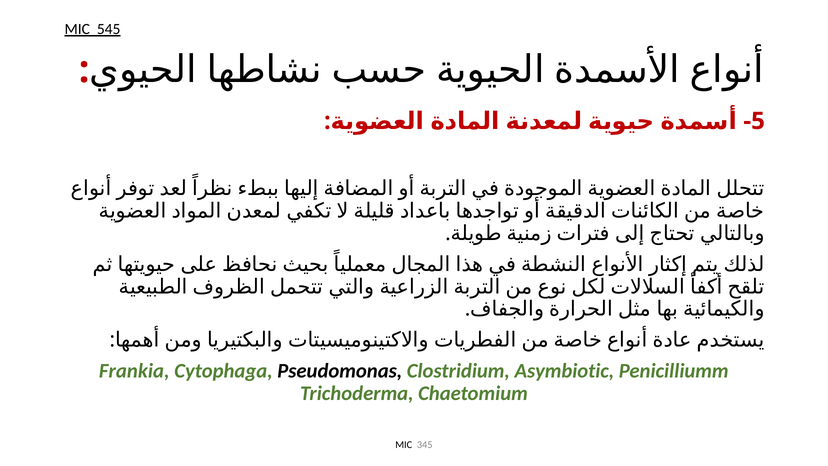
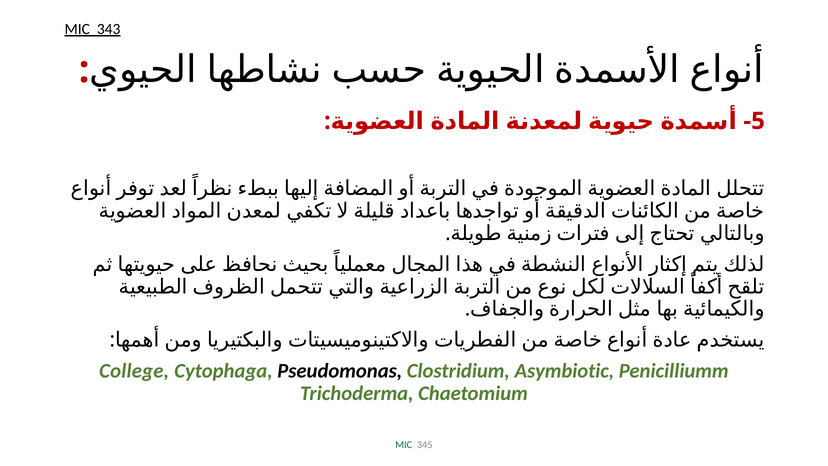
545: 545 -> 343
Frankia: Frankia -> College
MIC at (404, 445) colour: black -> green
